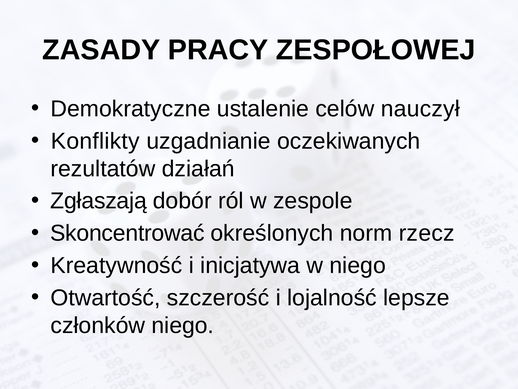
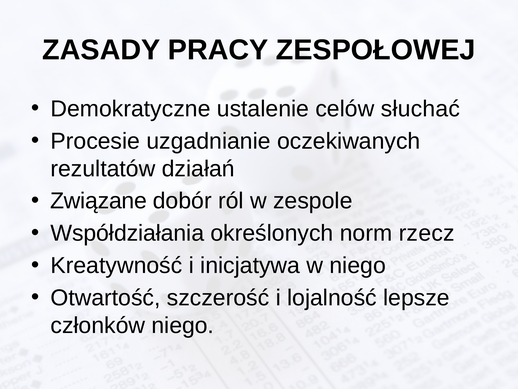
nauczył: nauczył -> słuchać
Konflikty: Konflikty -> Procesie
Zgłaszają: Zgłaszają -> Związane
Skoncentrować: Skoncentrować -> Współdziałania
